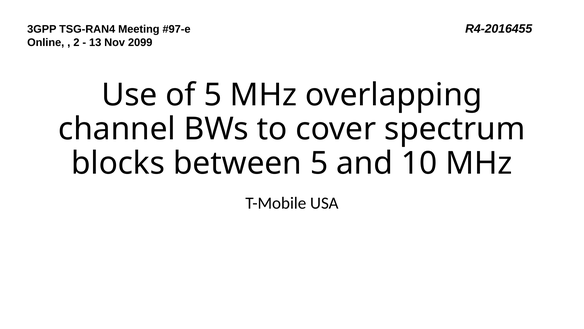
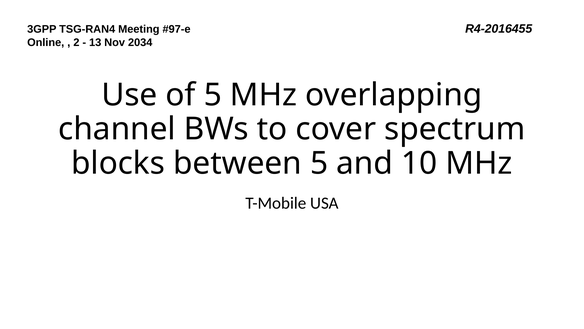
2099: 2099 -> 2034
